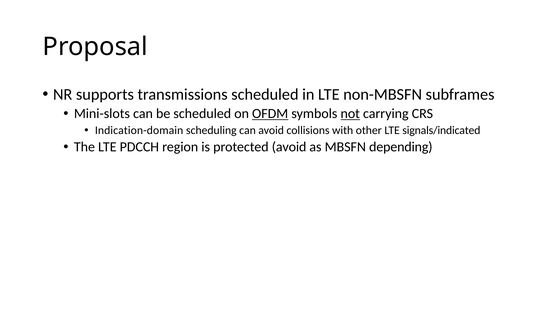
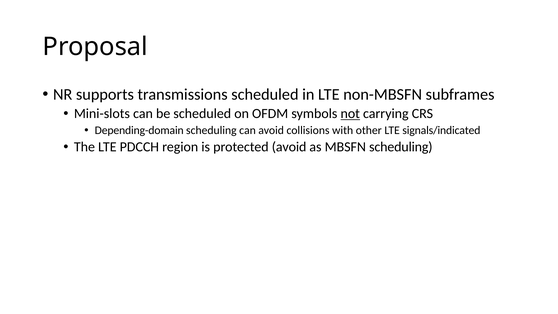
OFDM underline: present -> none
Indication-domain: Indication-domain -> Depending-domain
MBSFN depending: depending -> scheduling
